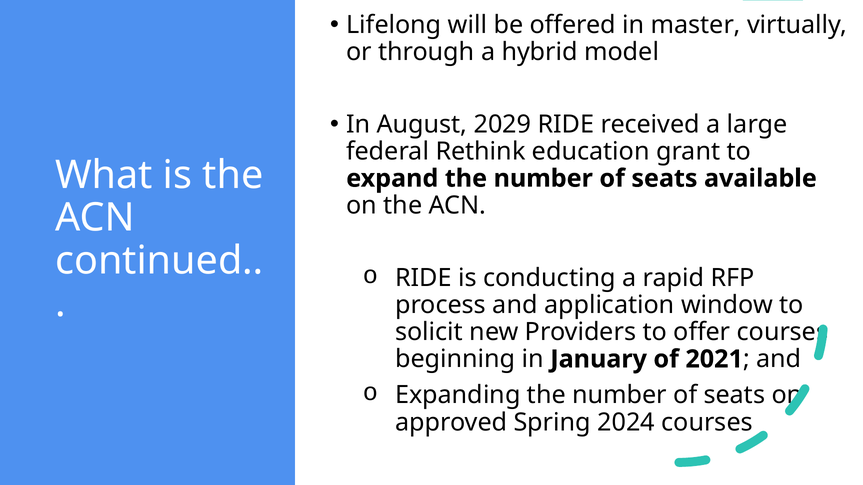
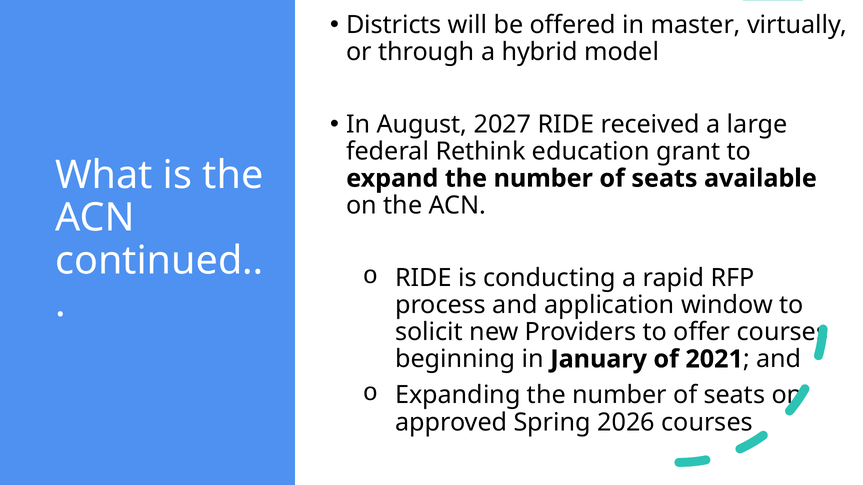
Lifelong: Lifelong -> Districts
2029: 2029 -> 2027
2024: 2024 -> 2026
